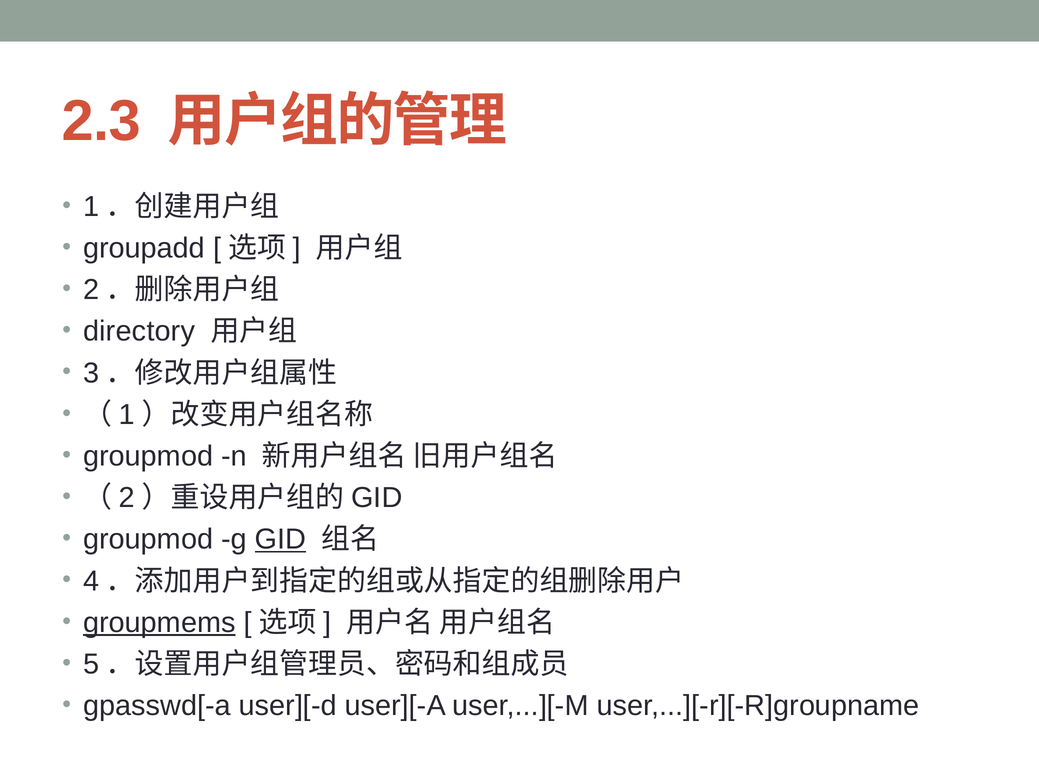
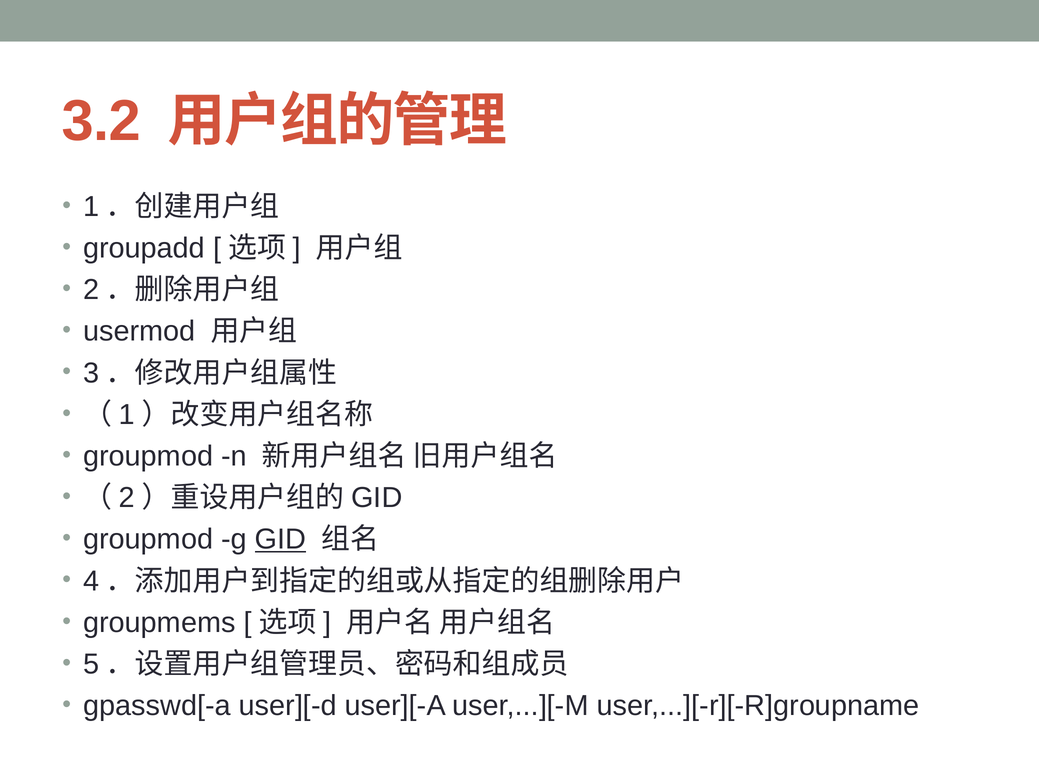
2.3: 2.3 -> 3.2
directory: directory -> usermod
groupmems underline: present -> none
